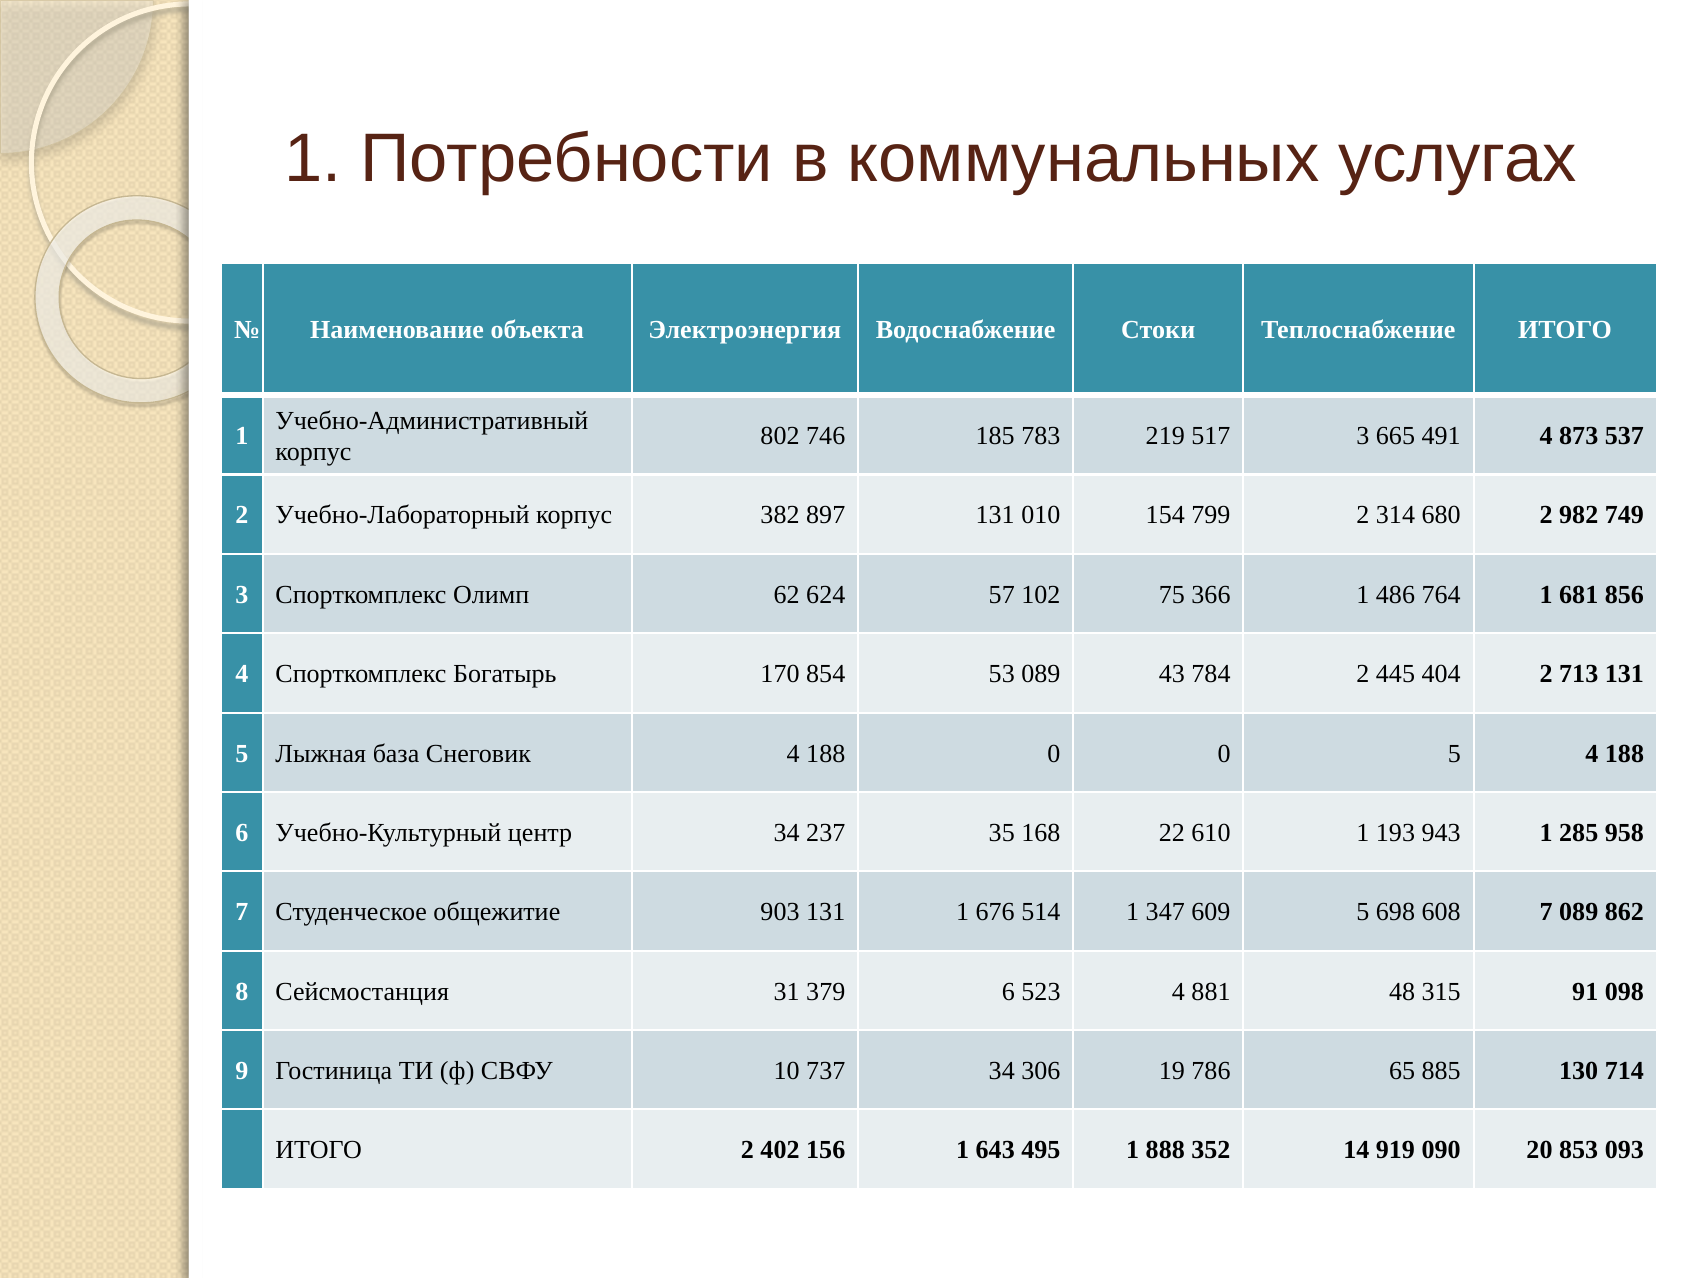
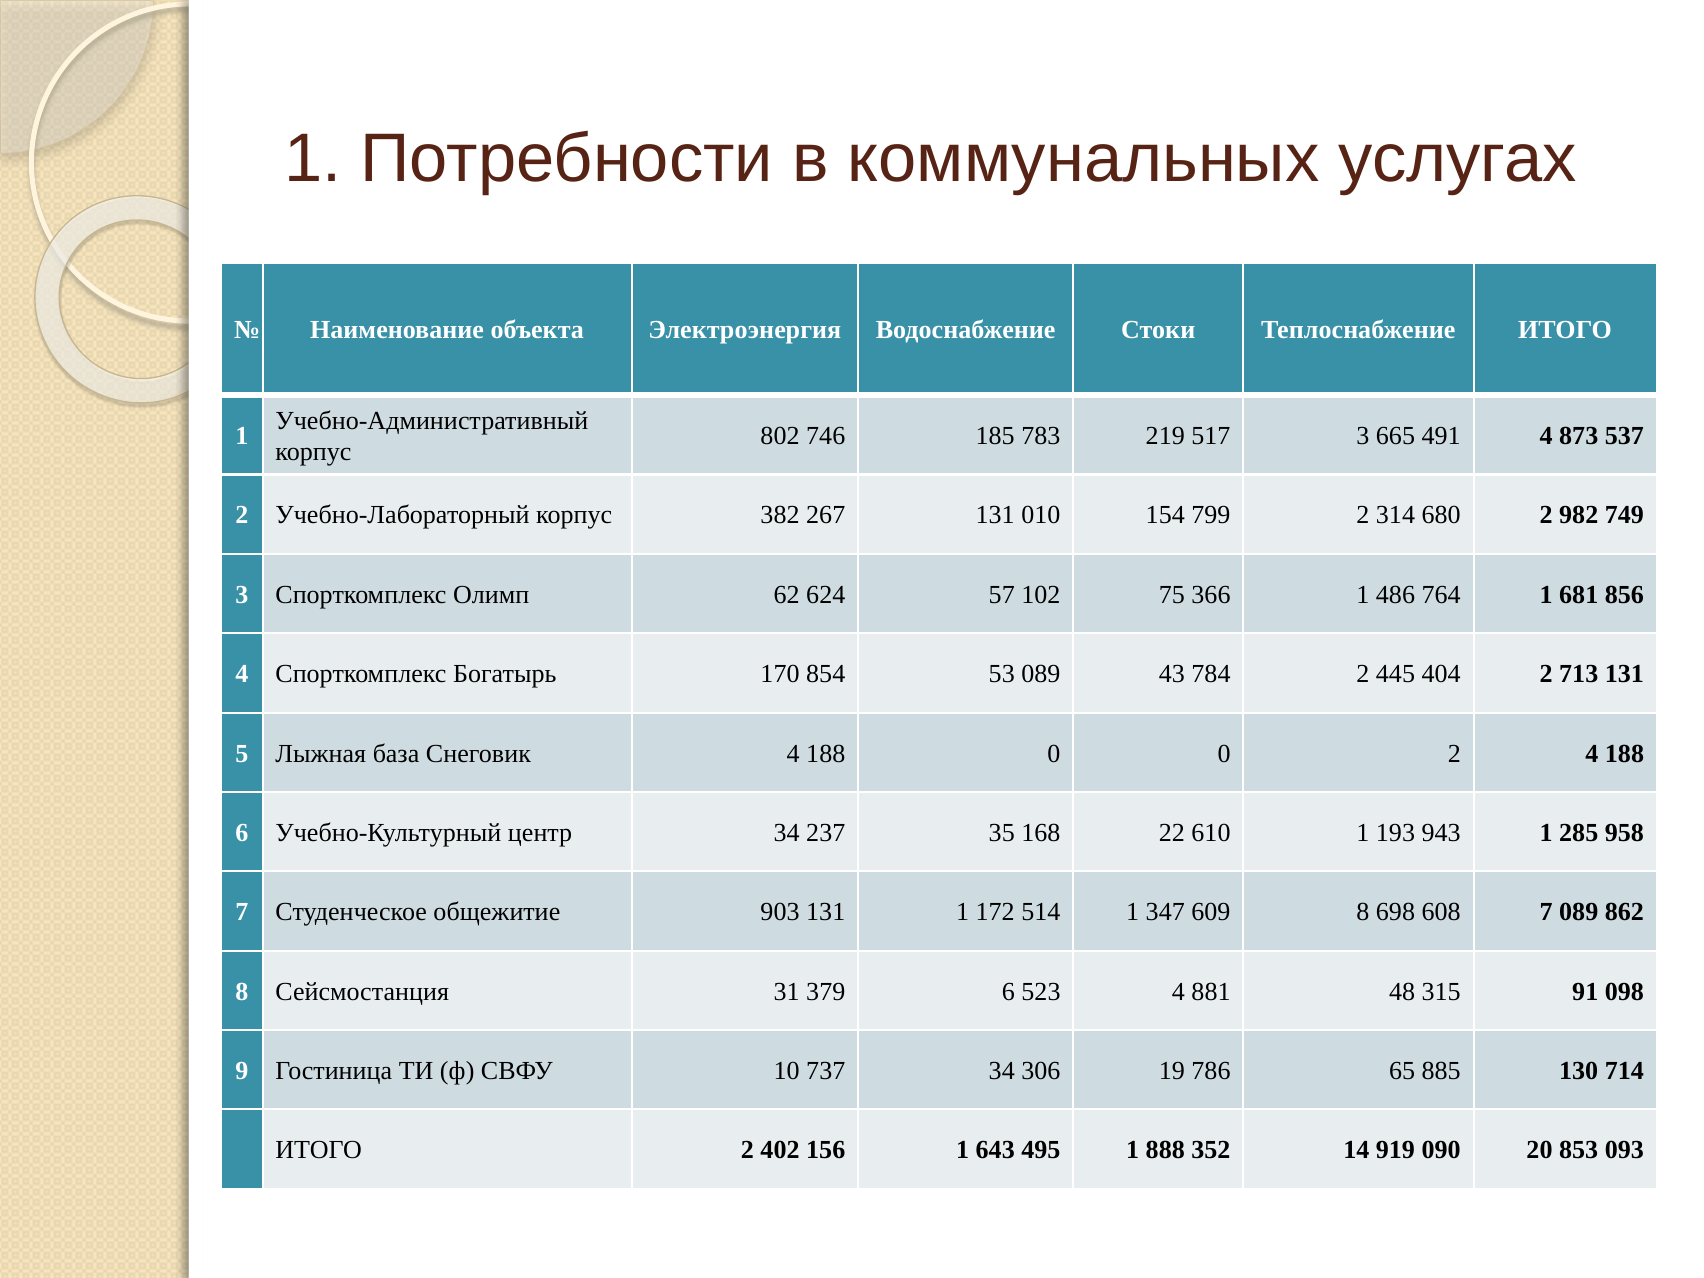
897: 897 -> 267
0 5: 5 -> 2
676: 676 -> 172
609 5: 5 -> 8
